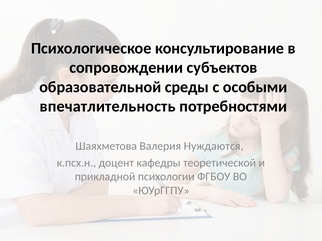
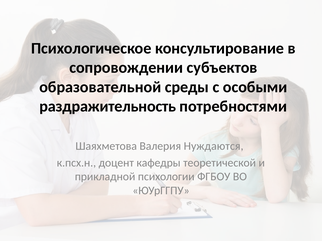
впечатлительность: впечатлительность -> раздражительность
